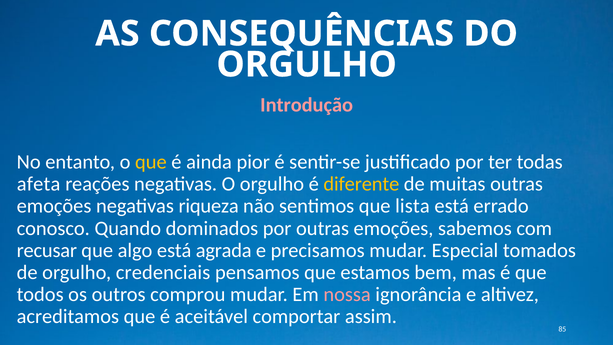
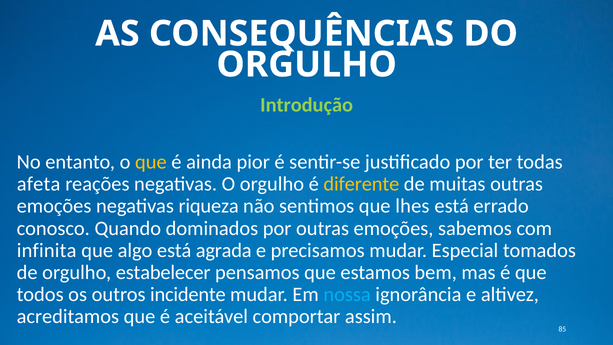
Introdução colour: pink -> light green
lista: lista -> lhes
recusar: recusar -> infinita
credenciais: credenciais -> estabelecer
comprou: comprou -> incidente
nossa colour: pink -> light blue
